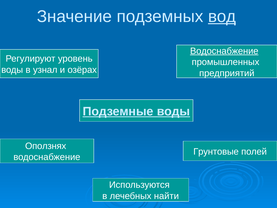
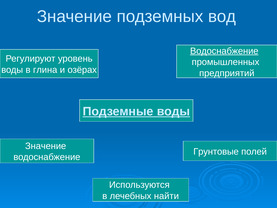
вод underline: present -> none
узнал: узнал -> глина
Оползнях at (46, 146): Оползнях -> Значение
